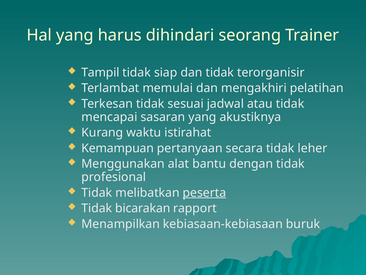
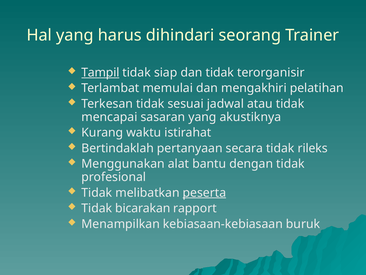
Tampil underline: none -> present
Kemampuan: Kemampuan -> Bertindaklah
leher: leher -> rileks
